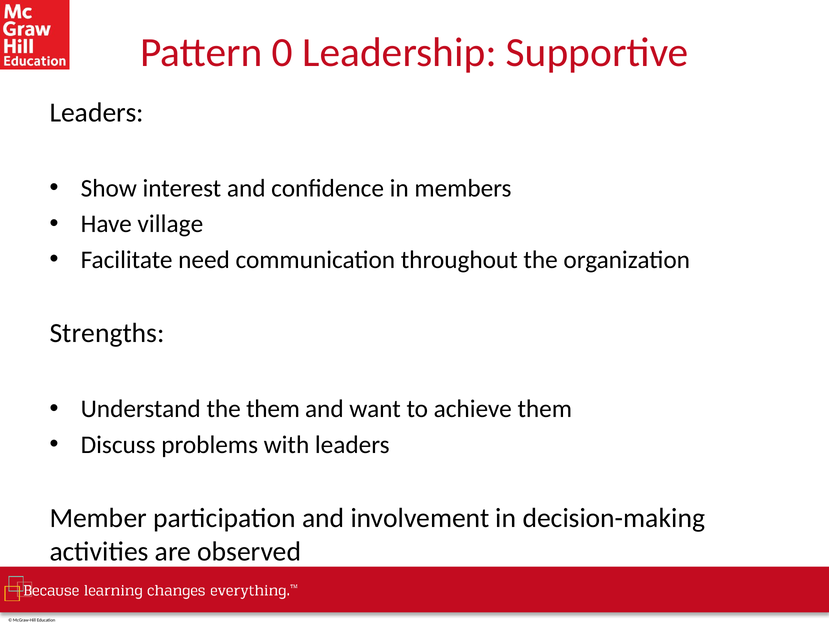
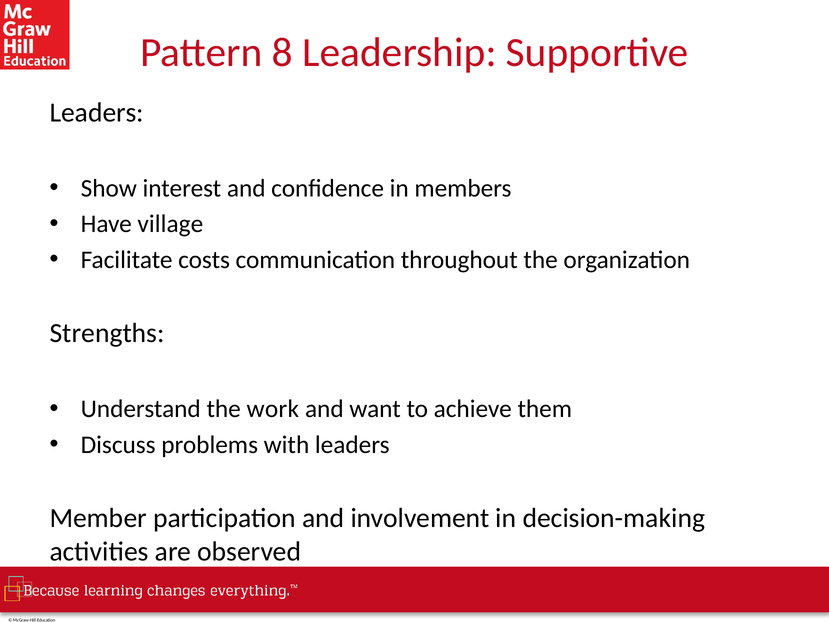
0: 0 -> 8
need: need -> costs
the them: them -> work
